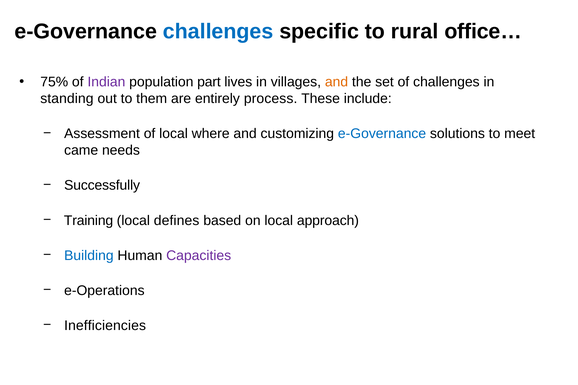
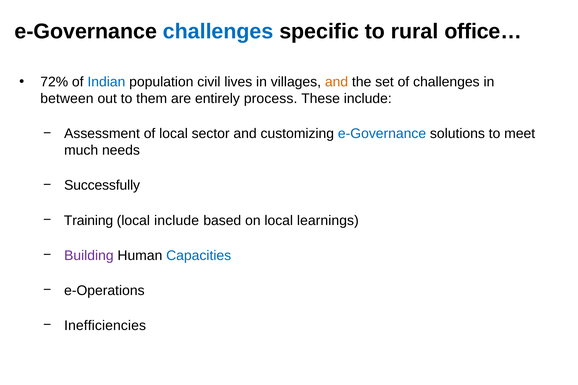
75%: 75% -> 72%
Indian colour: purple -> blue
part: part -> civil
standing: standing -> between
where: where -> sector
came: came -> much
local defines: defines -> include
approach: approach -> learnings
Building colour: blue -> purple
Capacities colour: purple -> blue
